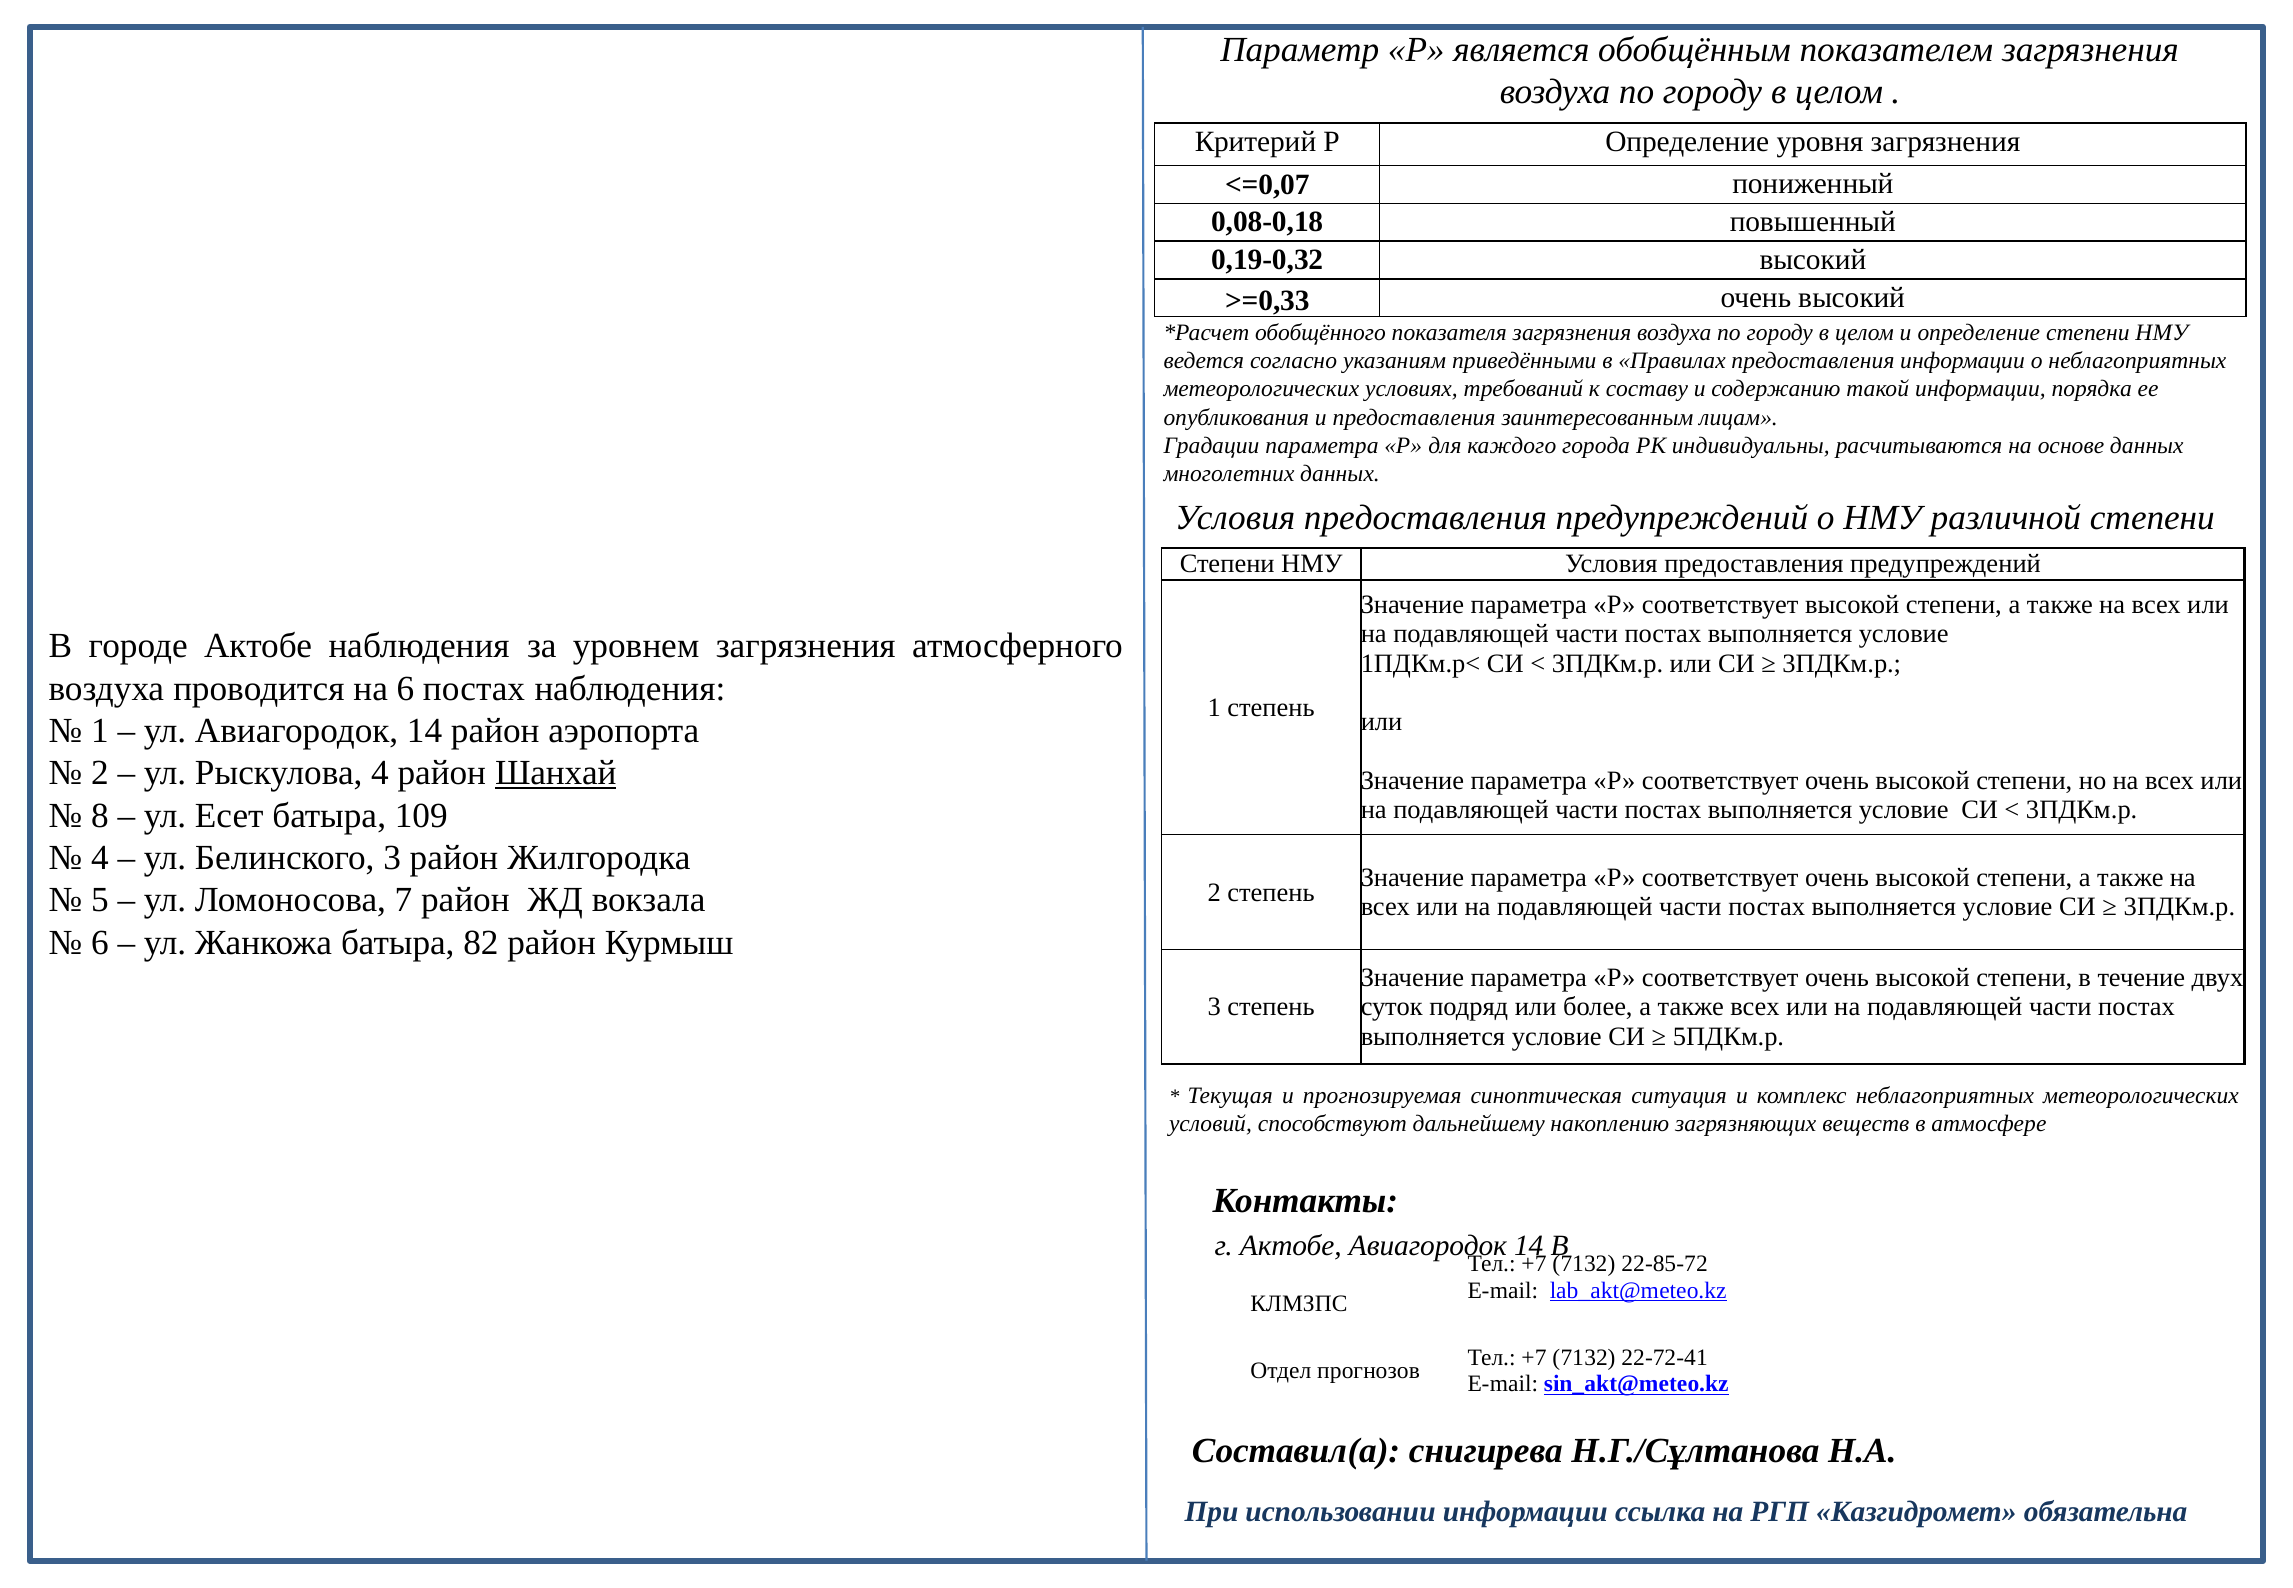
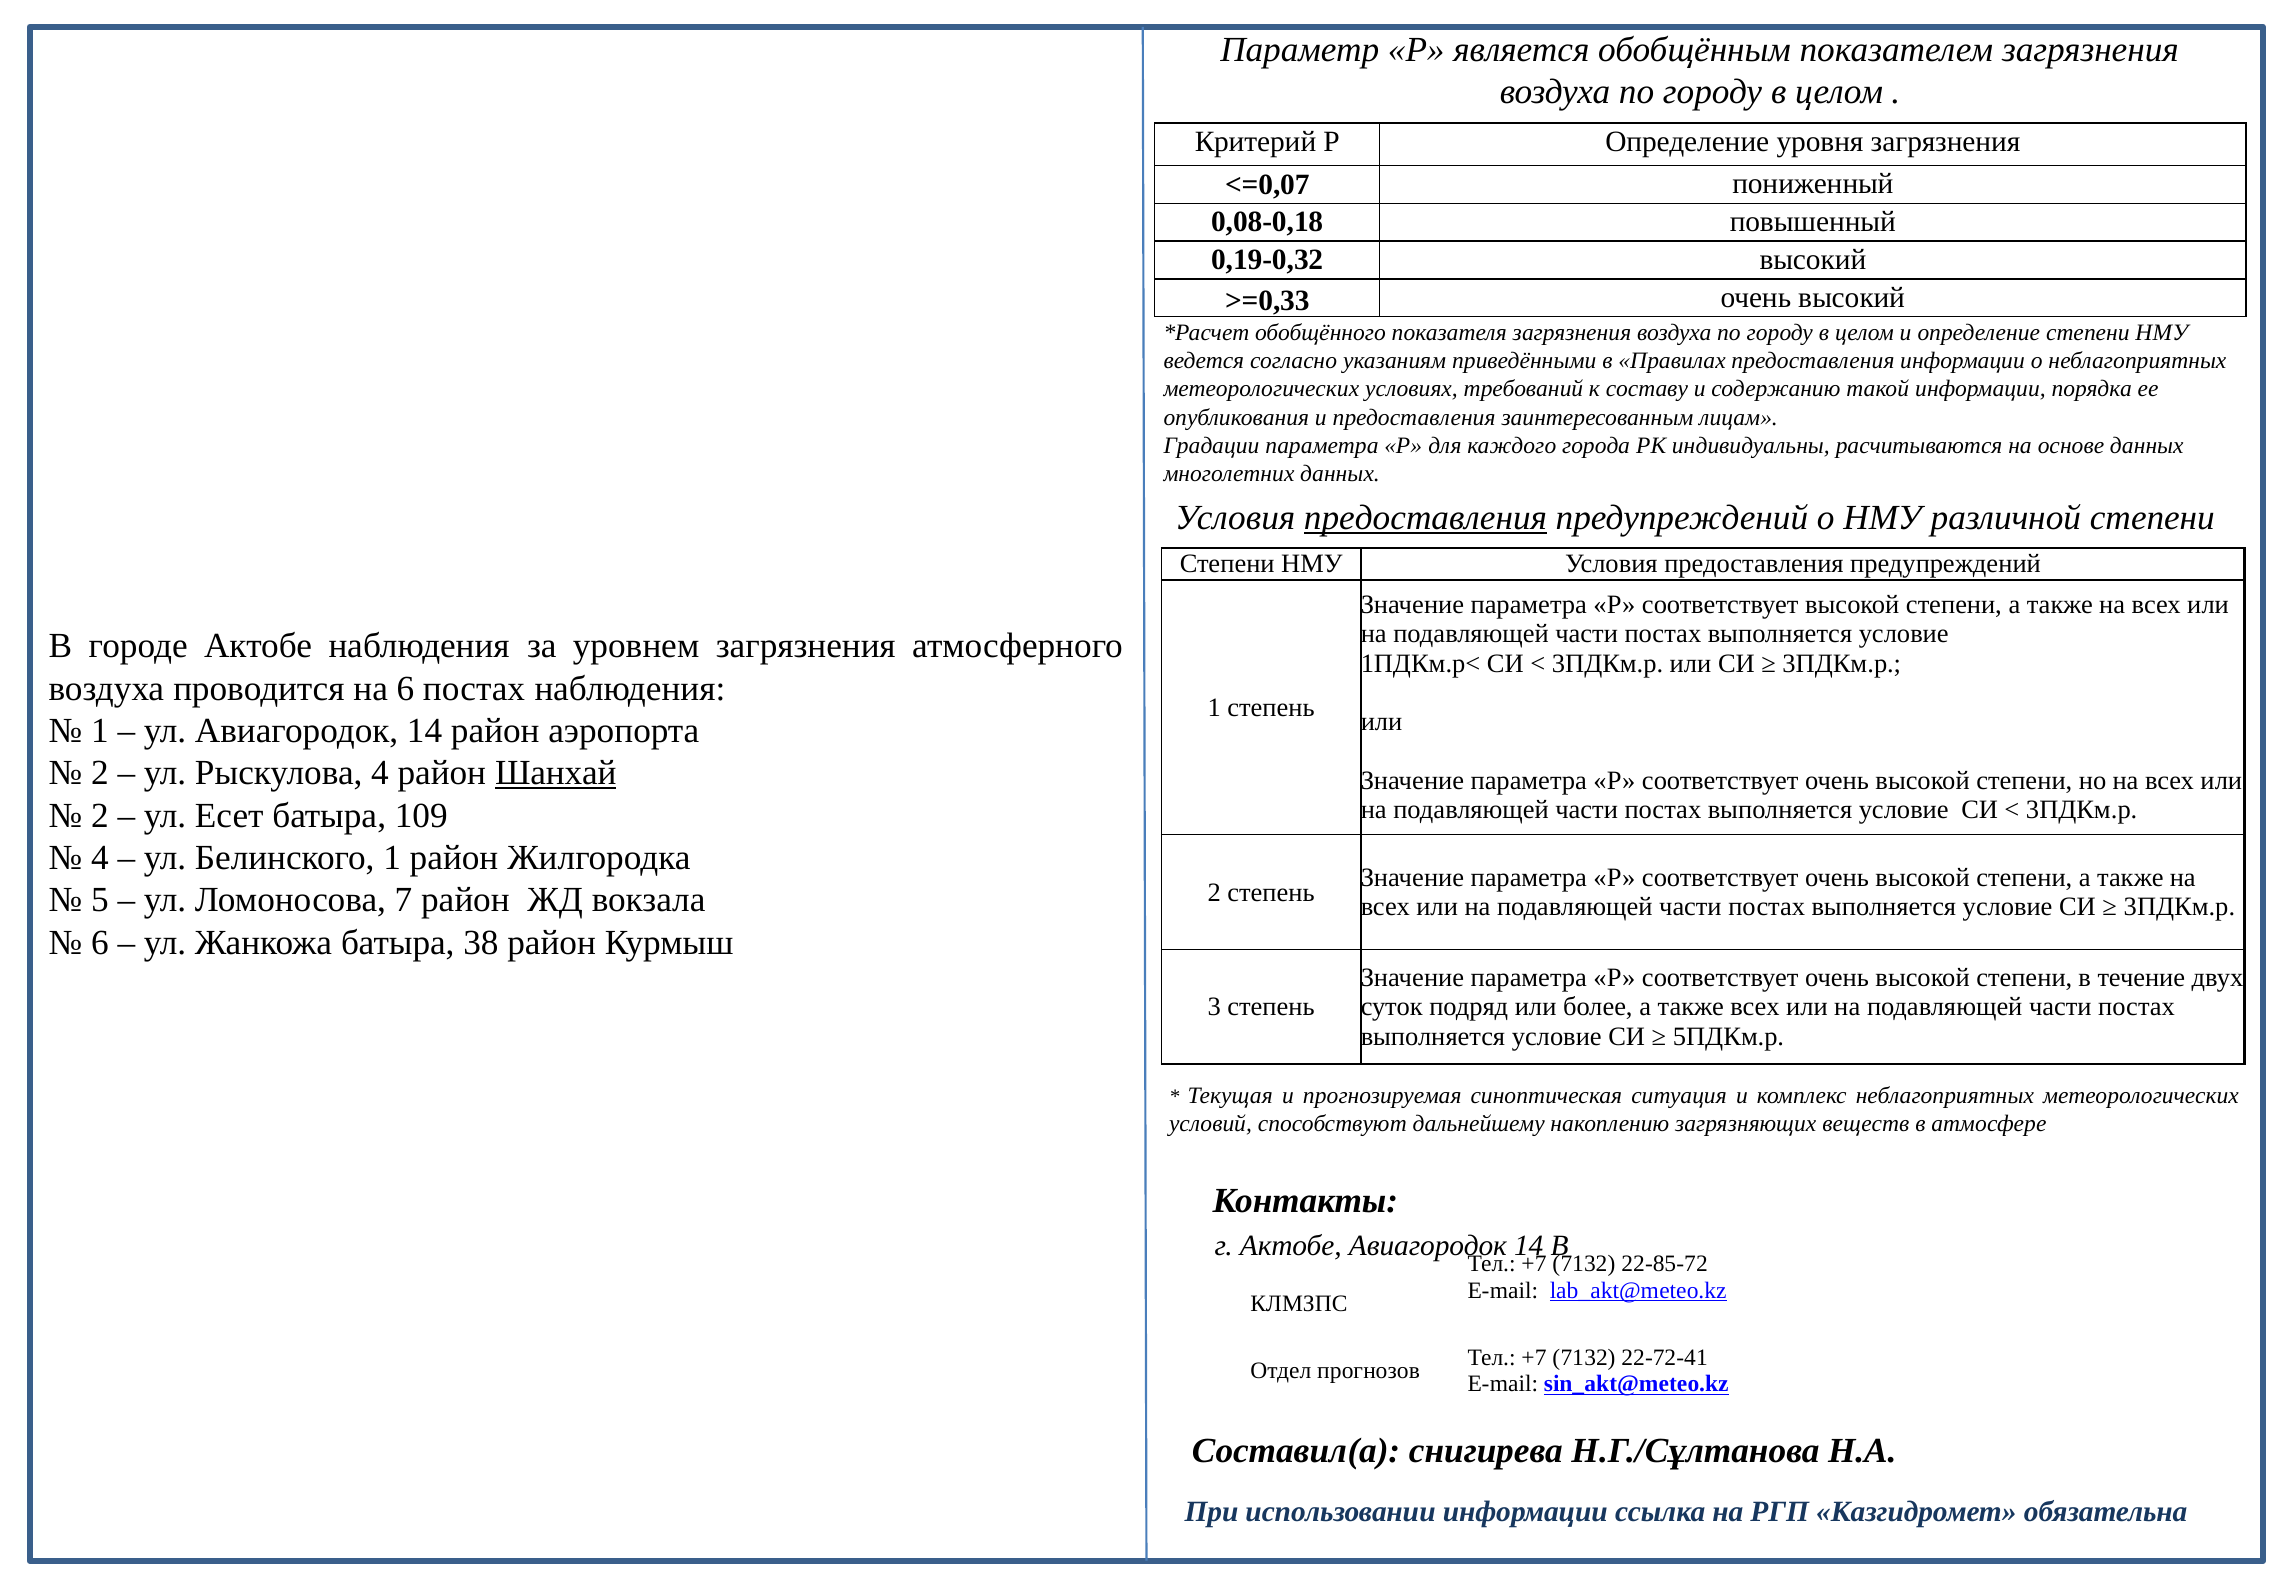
предоставления at (1425, 518) underline: none -> present
8 at (100, 815): 8 -> 2
Белинского 3: 3 -> 1
82: 82 -> 38
